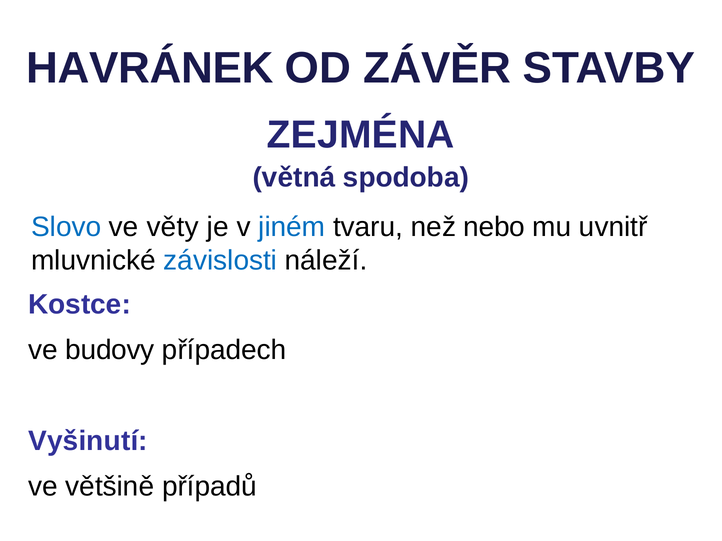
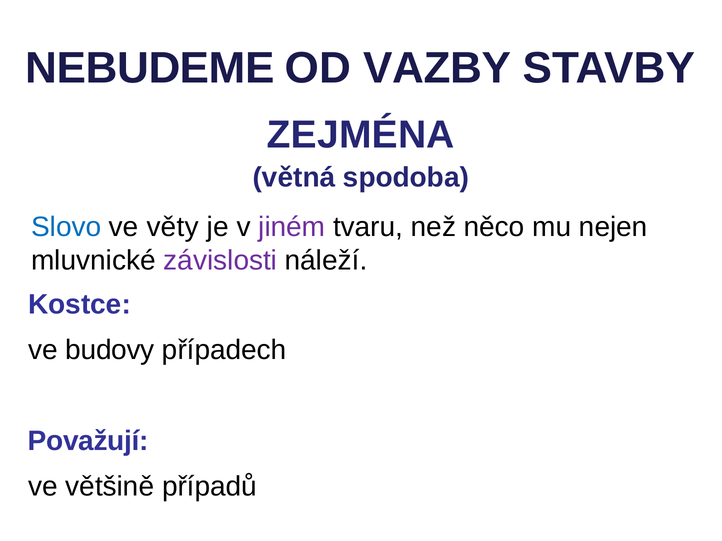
HAVRÁNEK: HAVRÁNEK -> NEBUDEME
ZÁVĚR: ZÁVĚR -> VAZBY
jiném colour: blue -> purple
nebo: nebo -> něco
uvnitř: uvnitř -> nejen
závislosti colour: blue -> purple
Vyšinutí: Vyšinutí -> Považují
